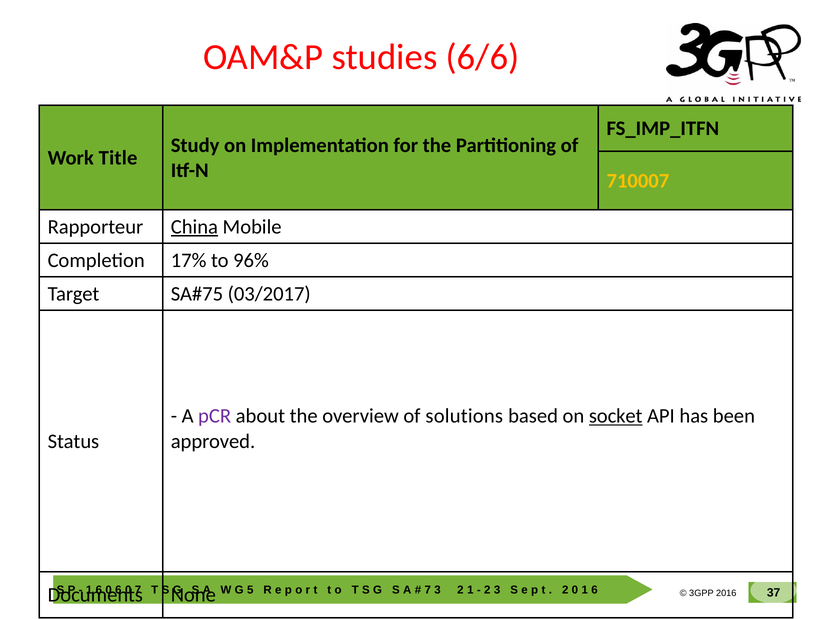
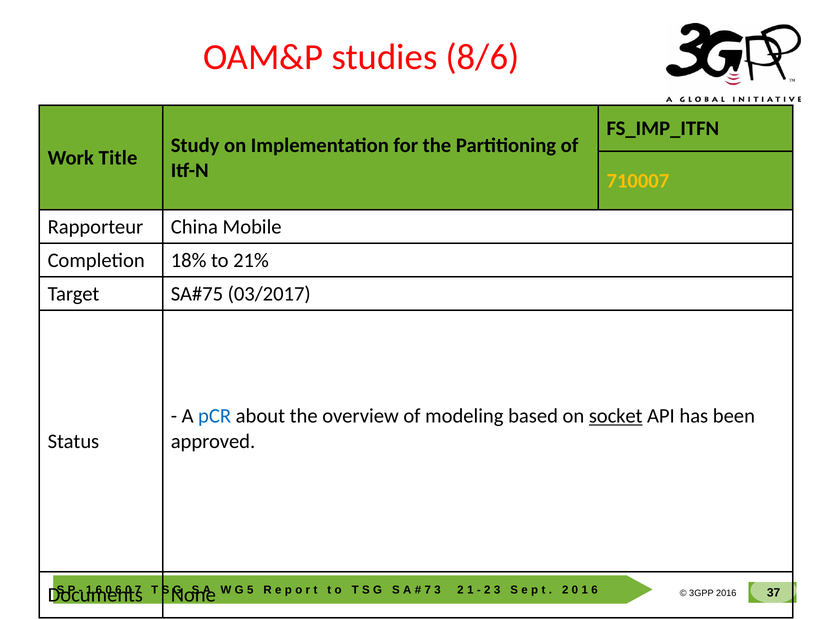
6/6: 6/6 -> 8/6
China underline: present -> none
17%: 17% -> 18%
96%: 96% -> 21%
pCR colour: purple -> blue
solutions: solutions -> modeling
